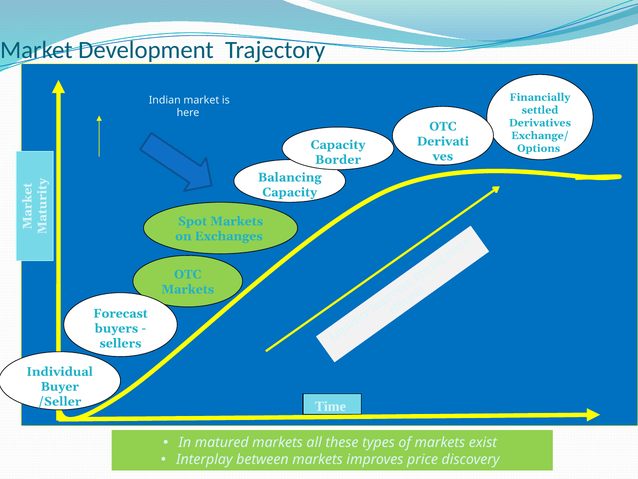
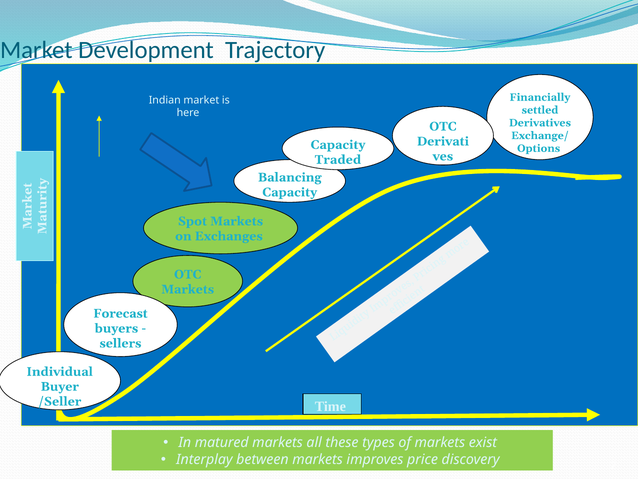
Border: Border -> Traded
